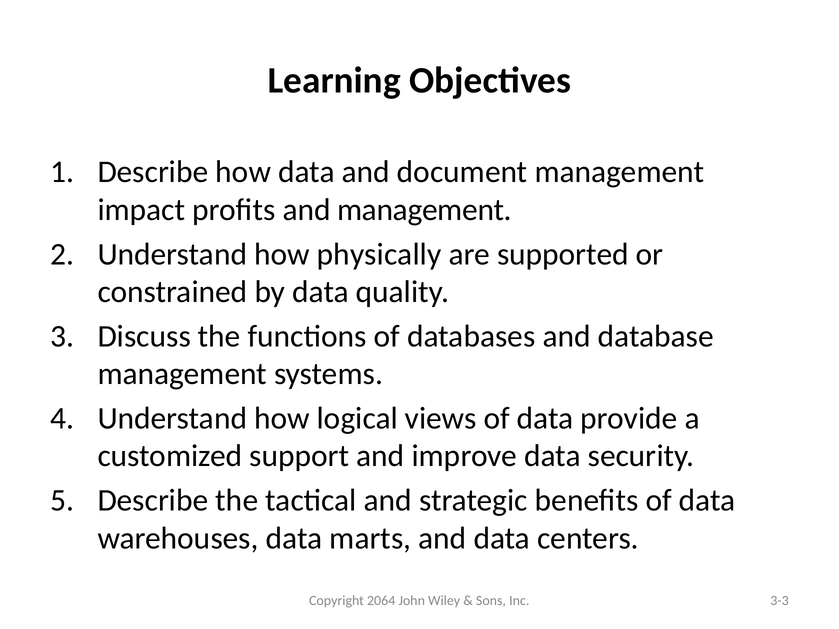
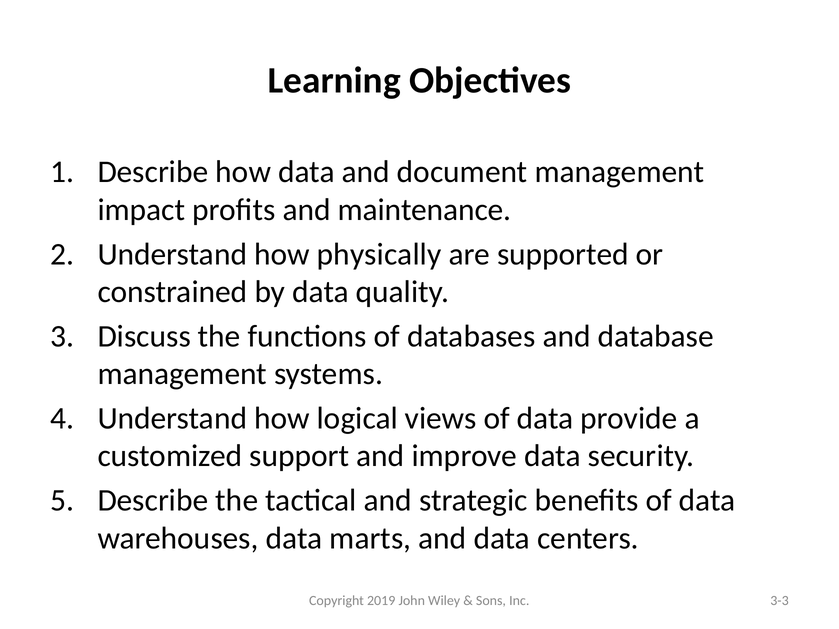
and management: management -> maintenance
2064: 2064 -> 2019
